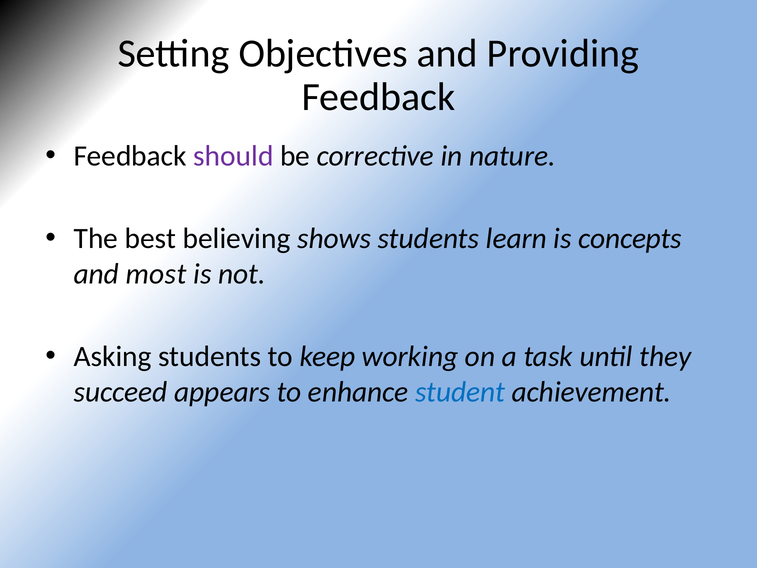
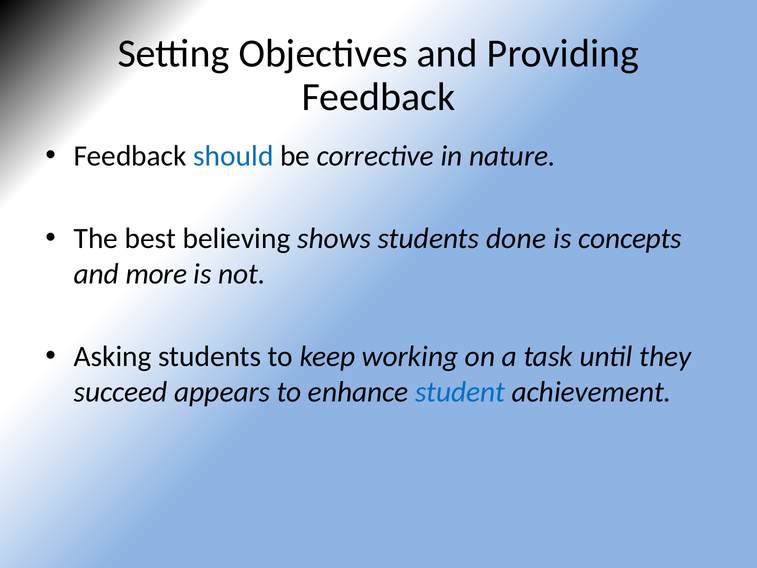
should colour: purple -> blue
learn: learn -> done
most: most -> more
